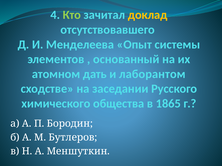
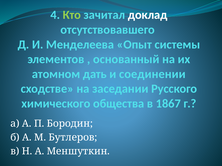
доклад colour: yellow -> white
лаборантом: лаборантом -> соединении
1865: 1865 -> 1867
